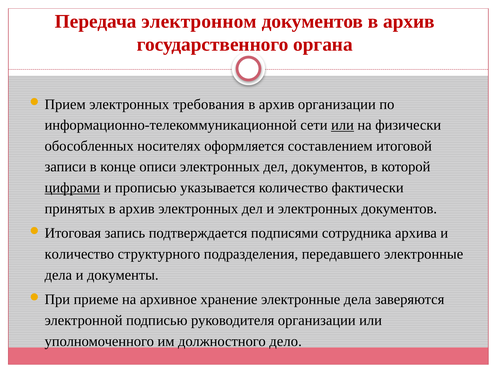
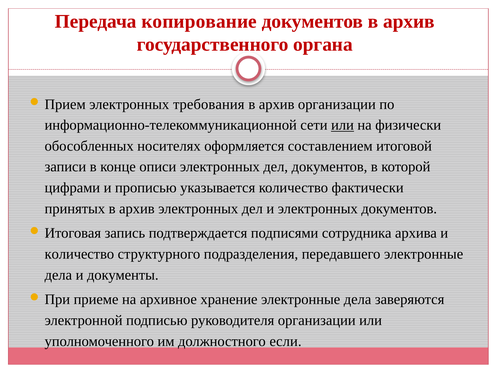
электронном: электронном -> копирование
цифрами underline: present -> none
дело: дело -> если
